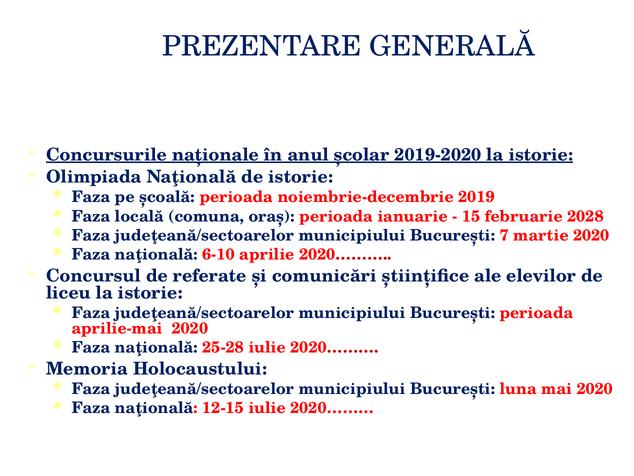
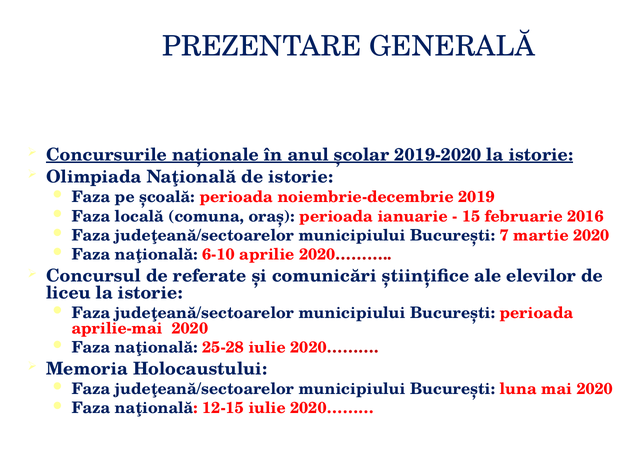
2028: 2028 -> 2016
